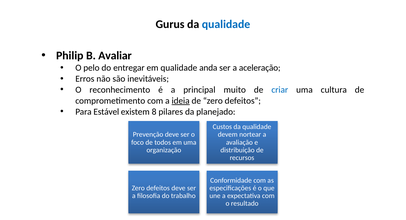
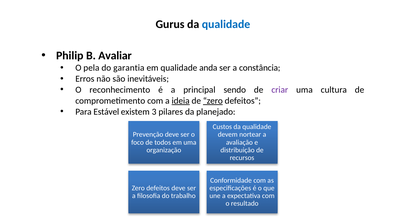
pelo: pelo -> pela
entregar: entregar -> garantia
aceleração: aceleração -> constância
muito: muito -> sendo
criar colour: blue -> purple
zero at (213, 101) underline: none -> present
8: 8 -> 3
